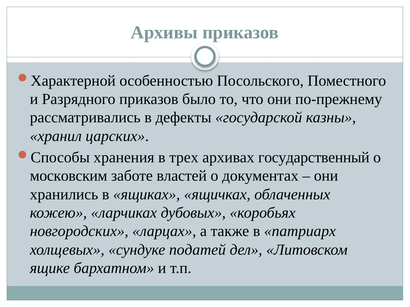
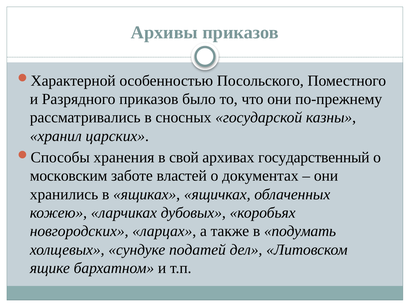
дефекты: дефекты -> сносных
трех: трех -> свой
патриарх: патриарх -> подумать
